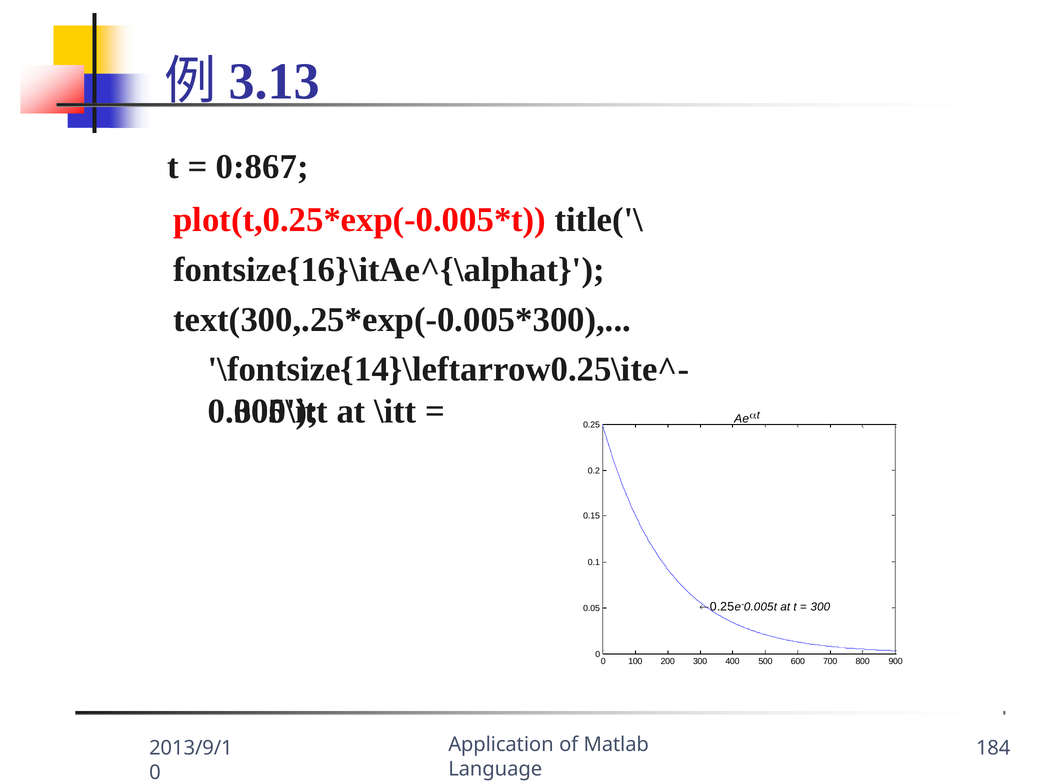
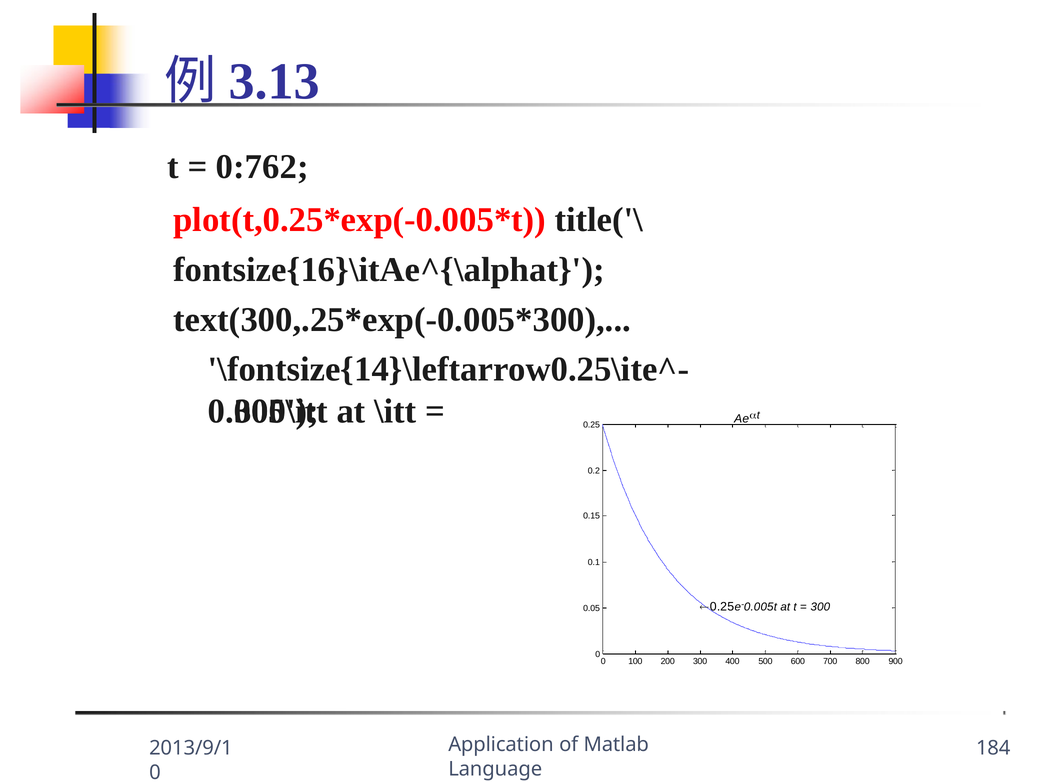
0:867: 0:867 -> 0:762
